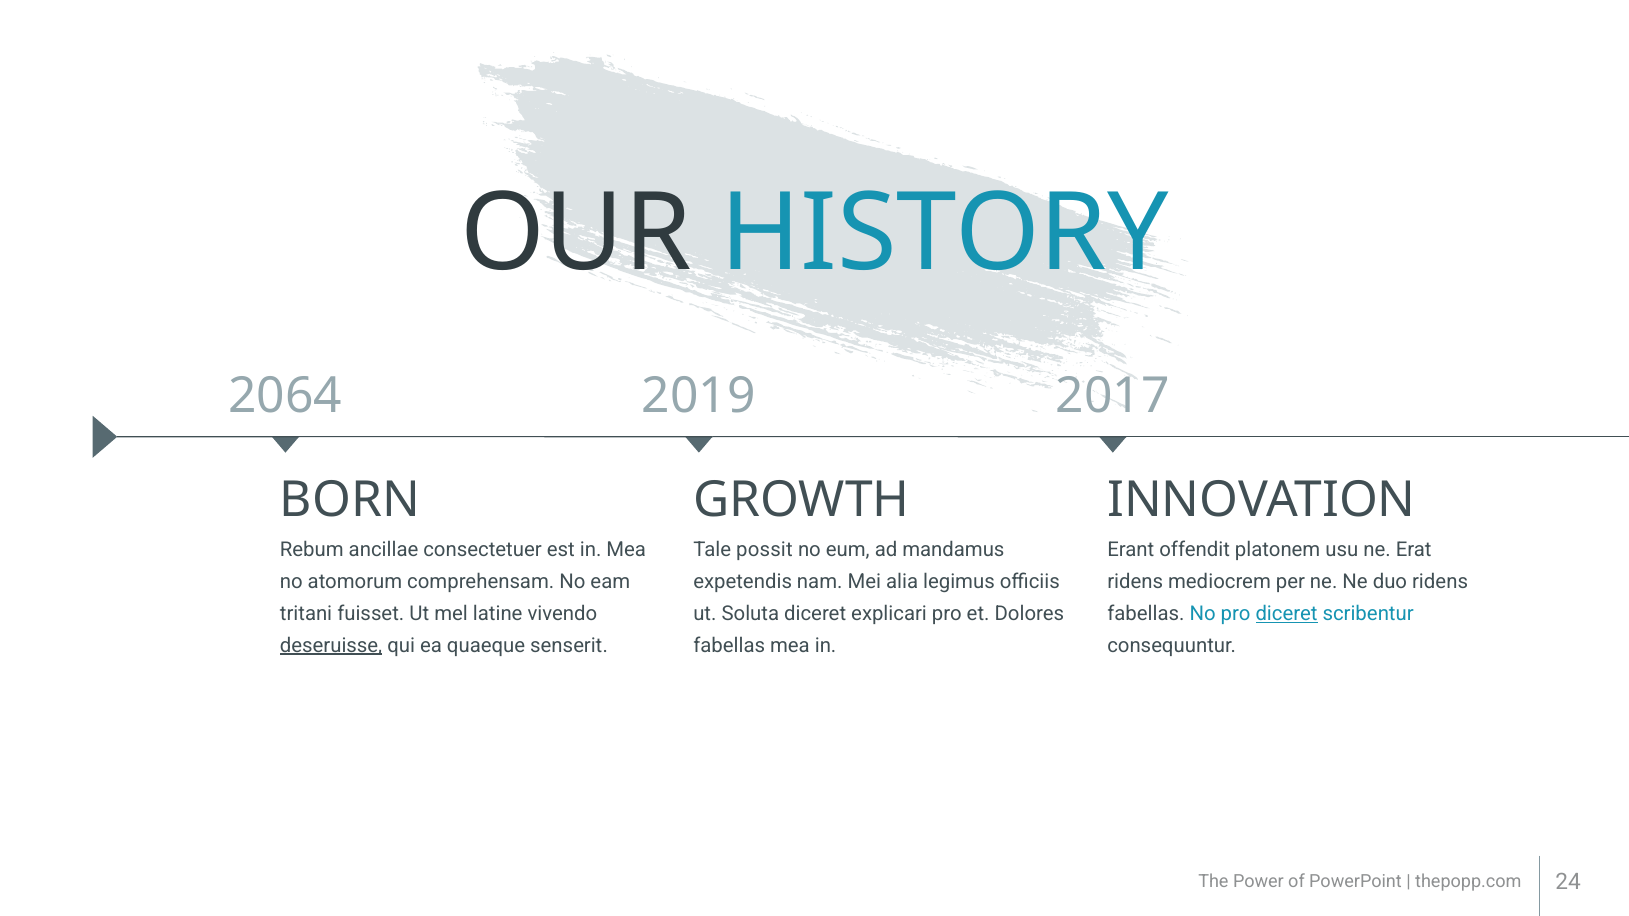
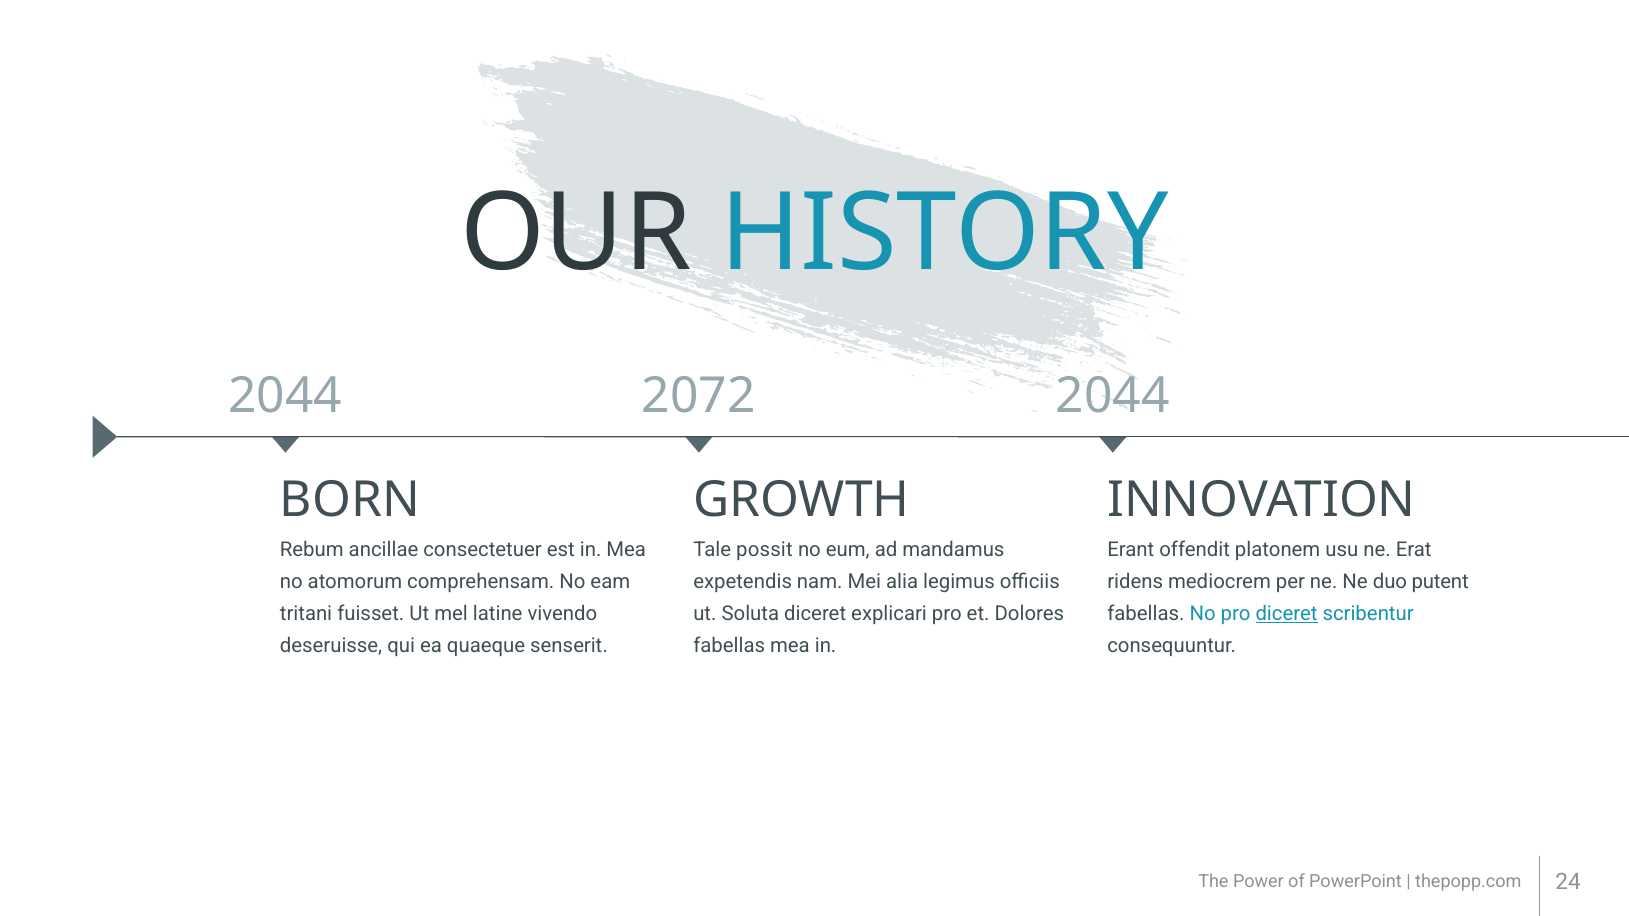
2064 at (285, 396): 2064 -> 2044
2019: 2019 -> 2072
2017 at (1113, 396): 2017 -> 2044
duo ridens: ridens -> putent
deseruisse underline: present -> none
